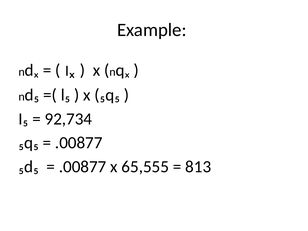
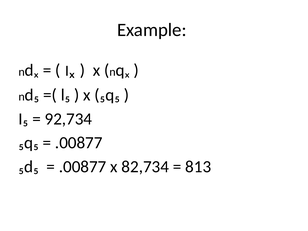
65,555: 65,555 -> 82,734
